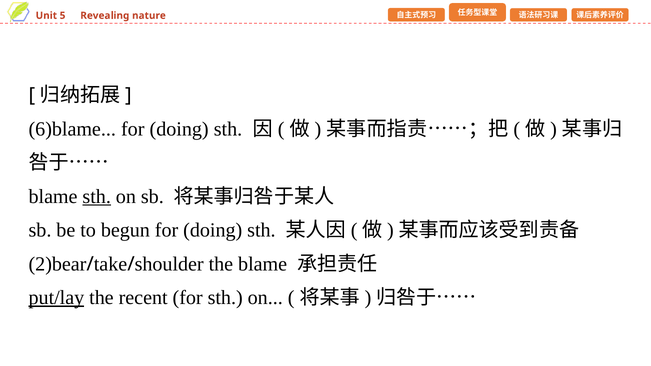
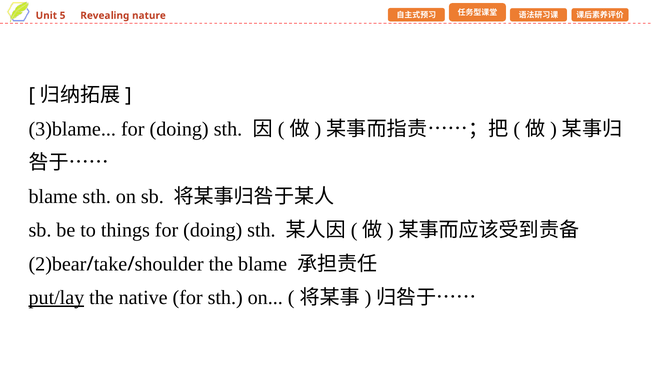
6)blame: 6)blame -> 3)blame
sth at (97, 196) underline: present -> none
begun: begun -> things
recent: recent -> native
